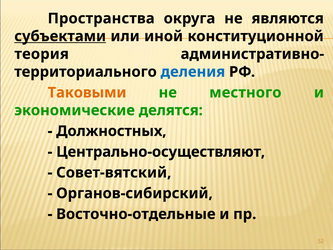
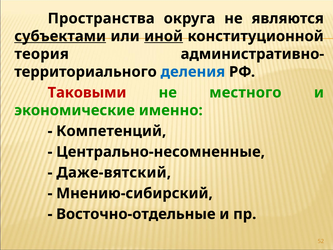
иной underline: none -> present
Таковыми colour: orange -> red
делятся: делятся -> именно
Должностных: Должностных -> Компетенций
Центрально-осуществляют: Центрально-осуществляют -> Центрально-несомненные
Совет-вятский: Совет-вятский -> Даже-вятский
Органов-сибирский: Органов-сибирский -> Мнению-сибирский
